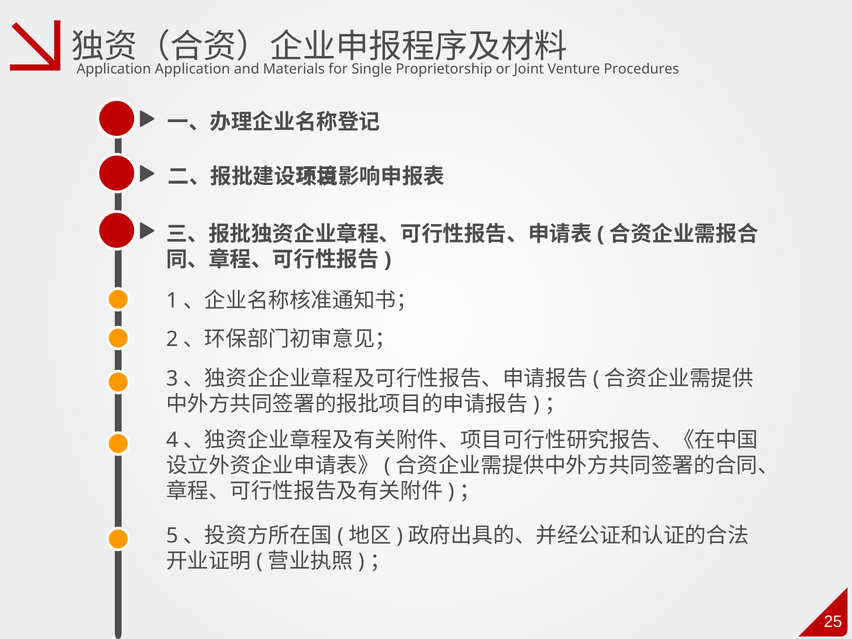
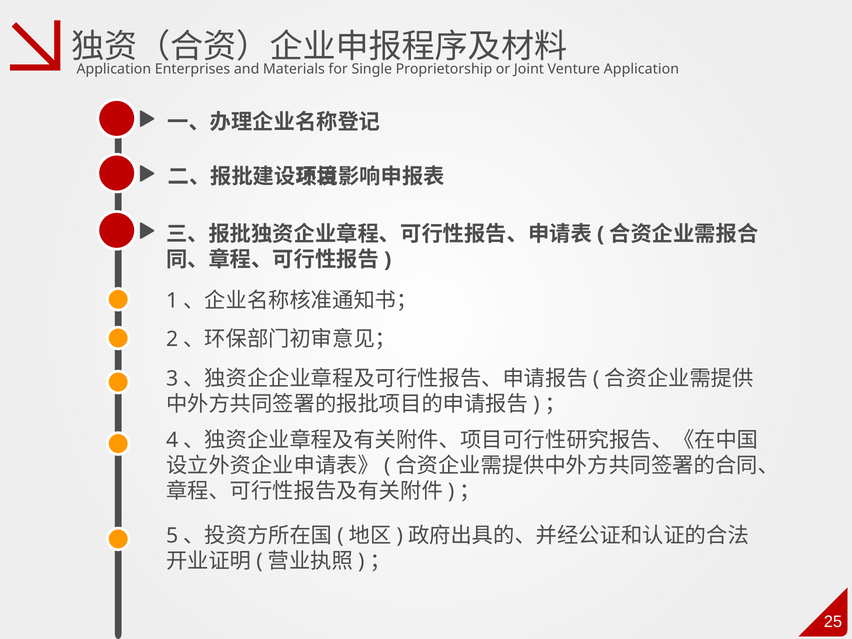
Application Application: Application -> Enterprises
Venture Procedures: Procedures -> Application
